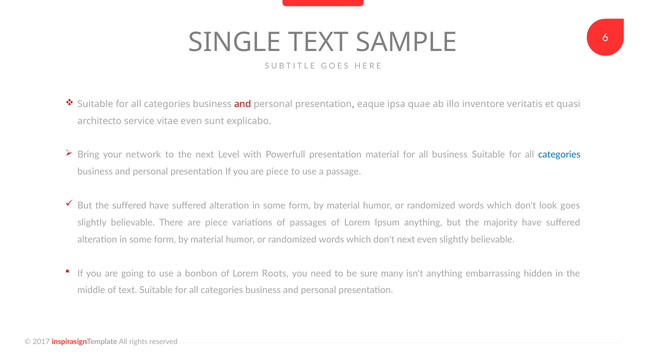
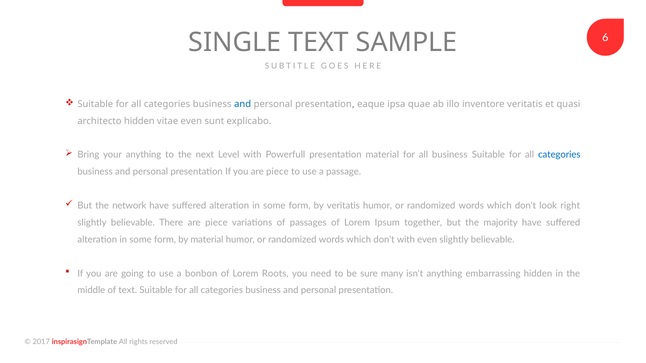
and at (243, 104) colour: red -> blue
architecto service: service -> hidden
your network: network -> anything
the suffered: suffered -> network
material at (343, 206): material -> veritatis
goes: goes -> right
Ipsum anything: anything -> together
don't next: next -> with
